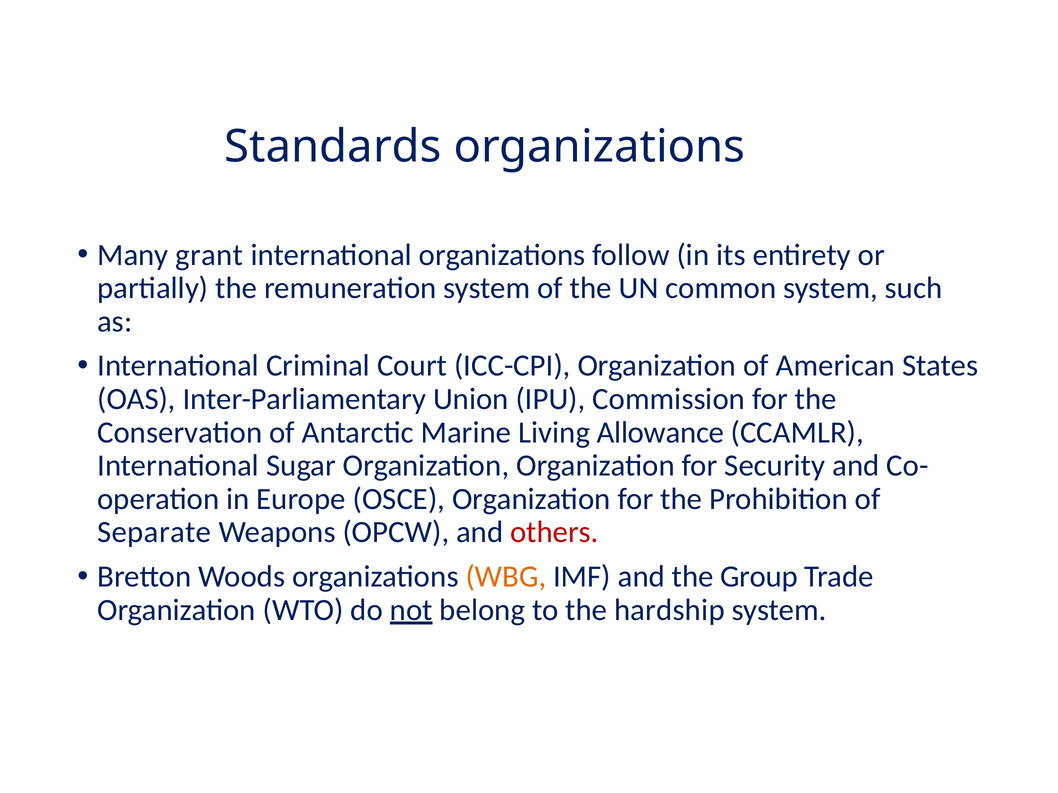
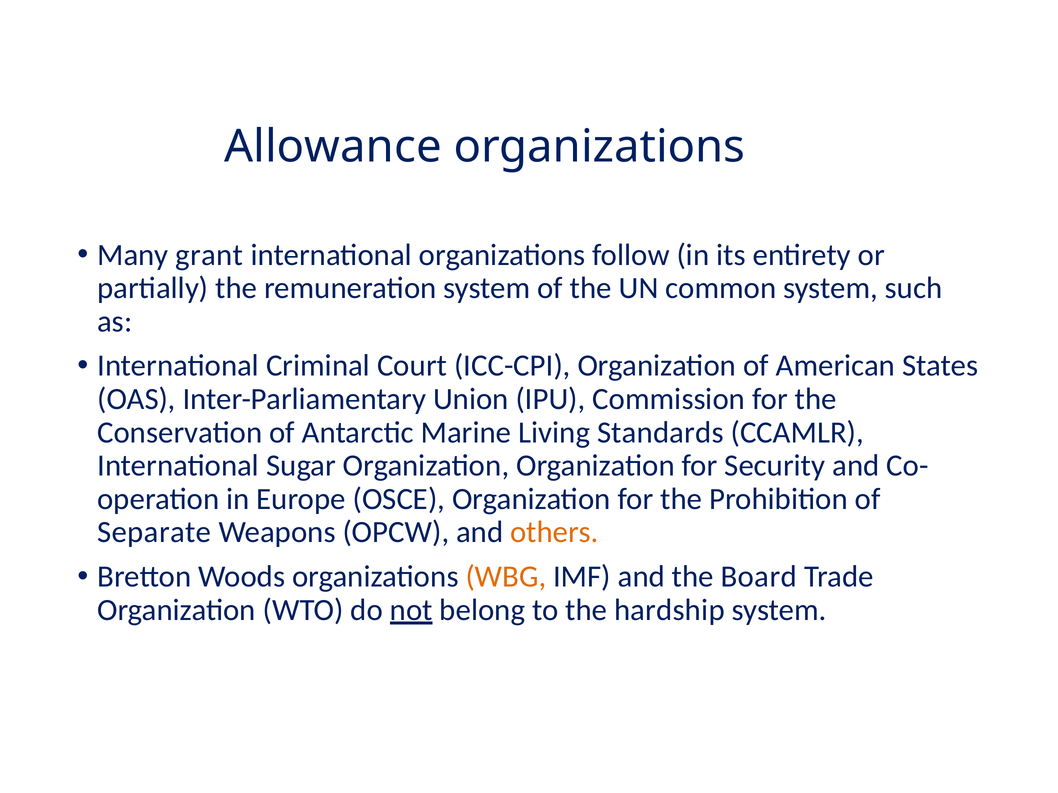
Standards: Standards -> Allowance
Allowance: Allowance -> Standards
others colour: red -> orange
Group: Group -> Board
